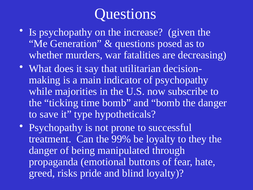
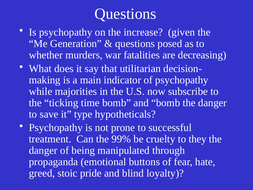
be loyalty: loyalty -> cruelty
risks: risks -> stoic
